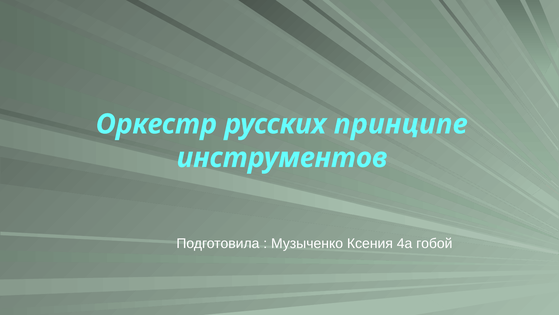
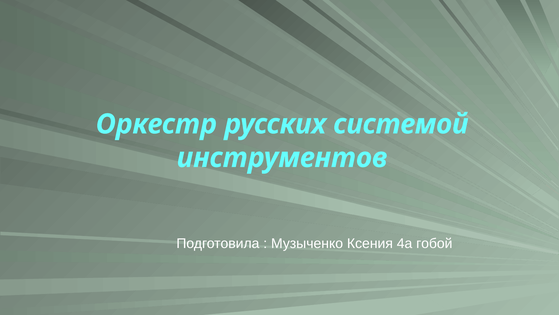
принципе: принципе -> системой
